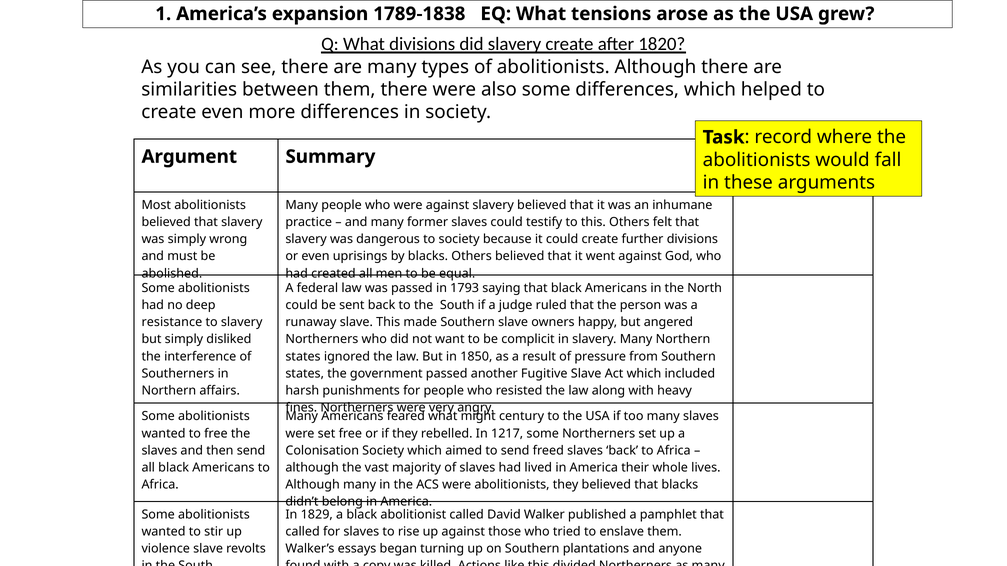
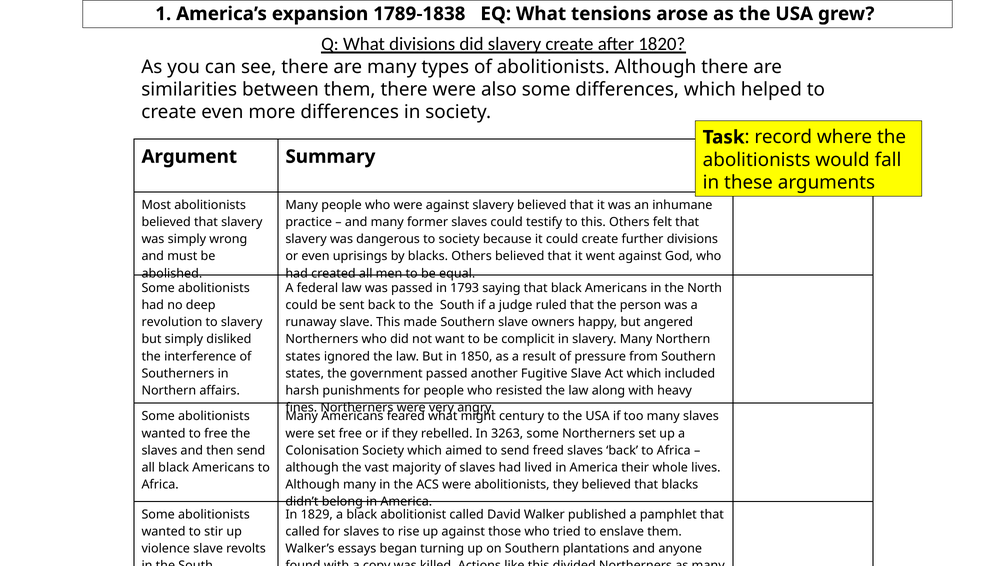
resistance: resistance -> revolution
1217: 1217 -> 3263
